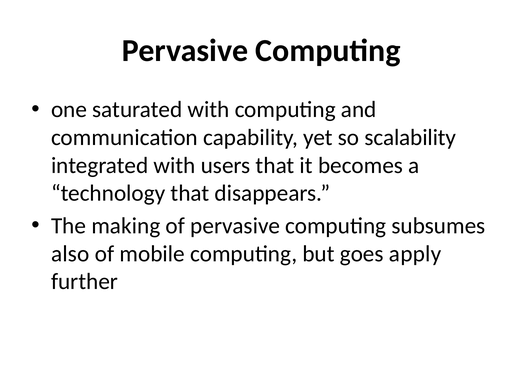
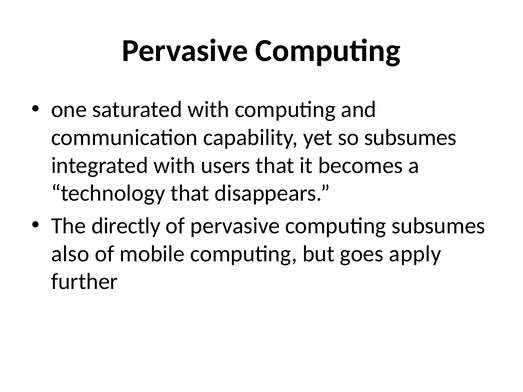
so scalability: scalability -> subsumes
making: making -> directly
